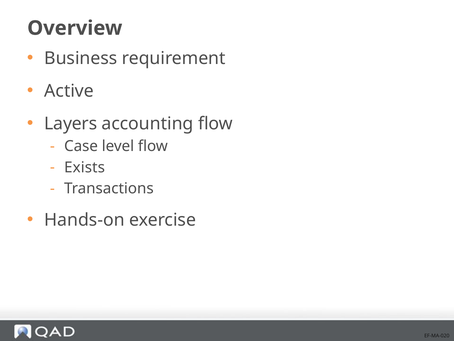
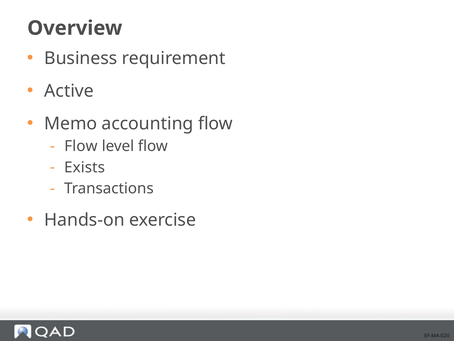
Layers: Layers -> Memo
Case at (81, 146): Case -> Flow
